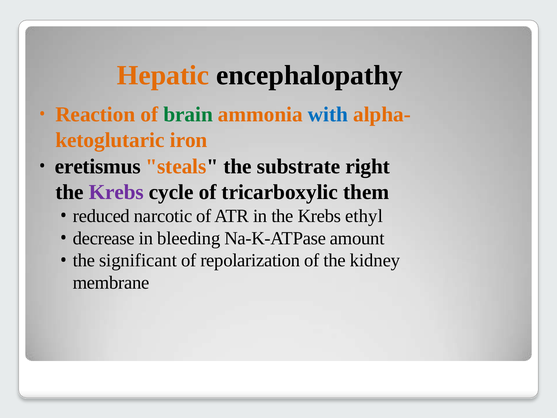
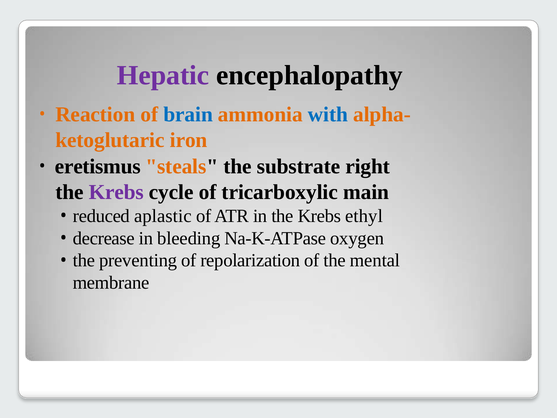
Hepatic colour: orange -> purple
brain colour: green -> blue
them: them -> main
narcotic: narcotic -> aplastic
amount: amount -> oxygen
significant: significant -> preventing
kidney: kidney -> mental
